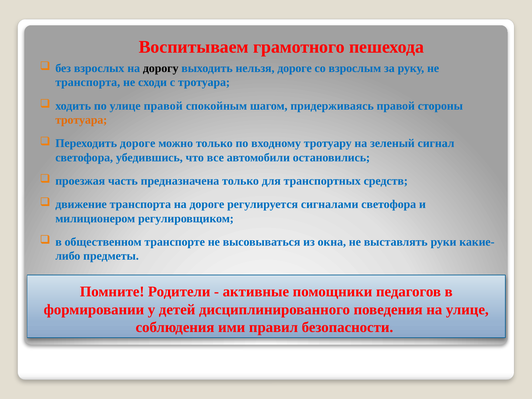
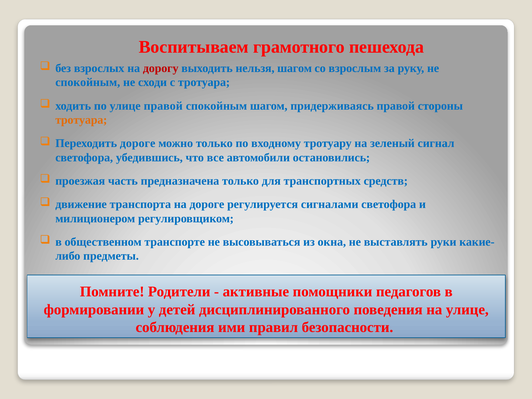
дорогу colour: black -> red
нельзя дороге: дороге -> шагом
транспорта at (88, 82): транспорта -> спокойным
